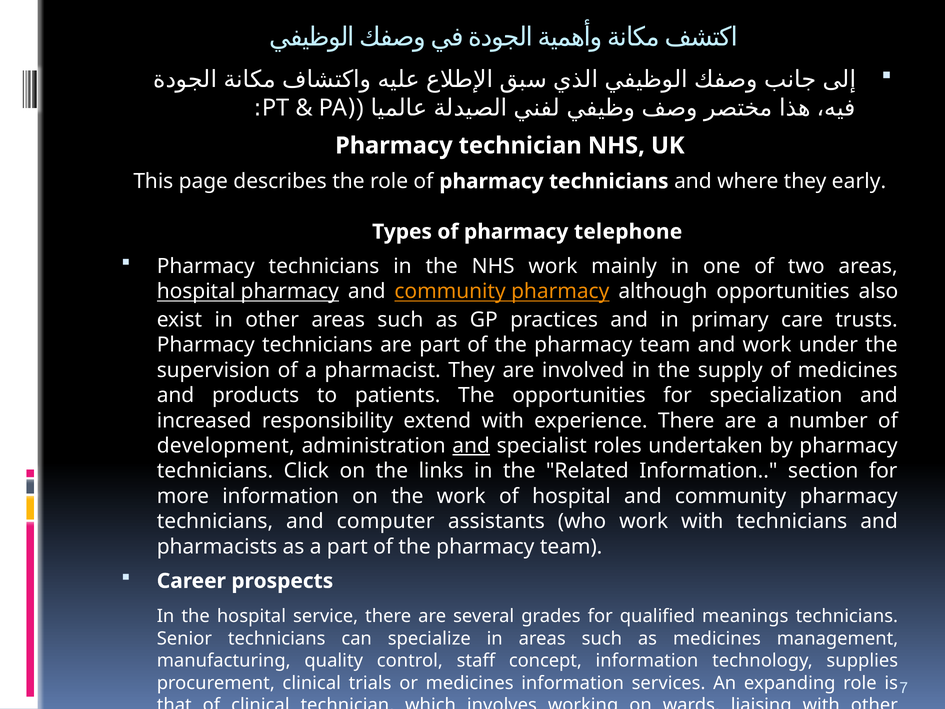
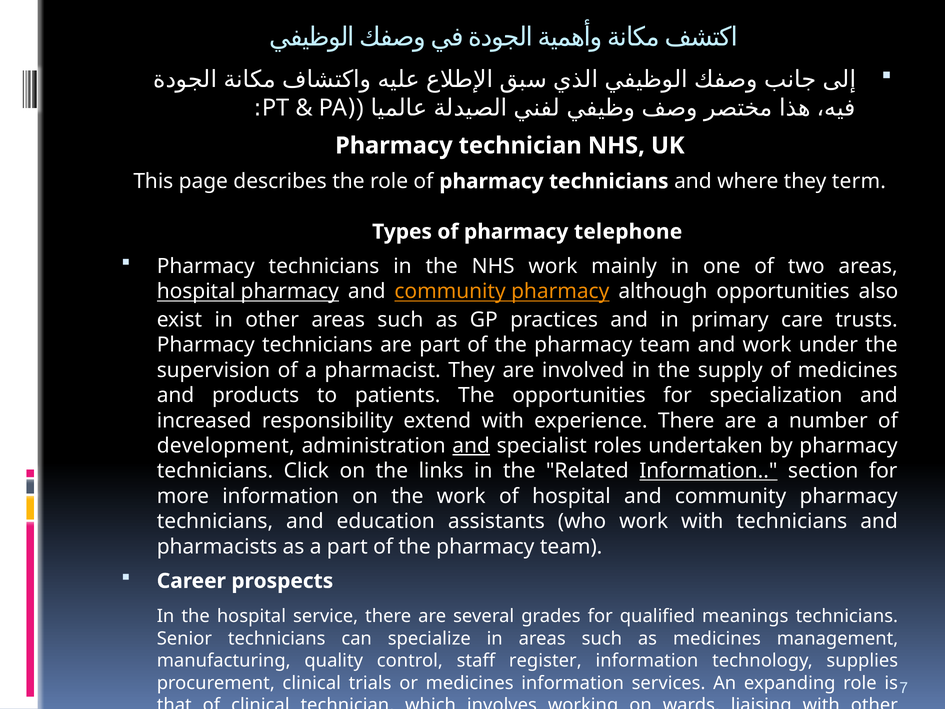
early: early -> term
Information at (708, 471) underline: none -> present
computer: computer -> education
concept: concept -> register
